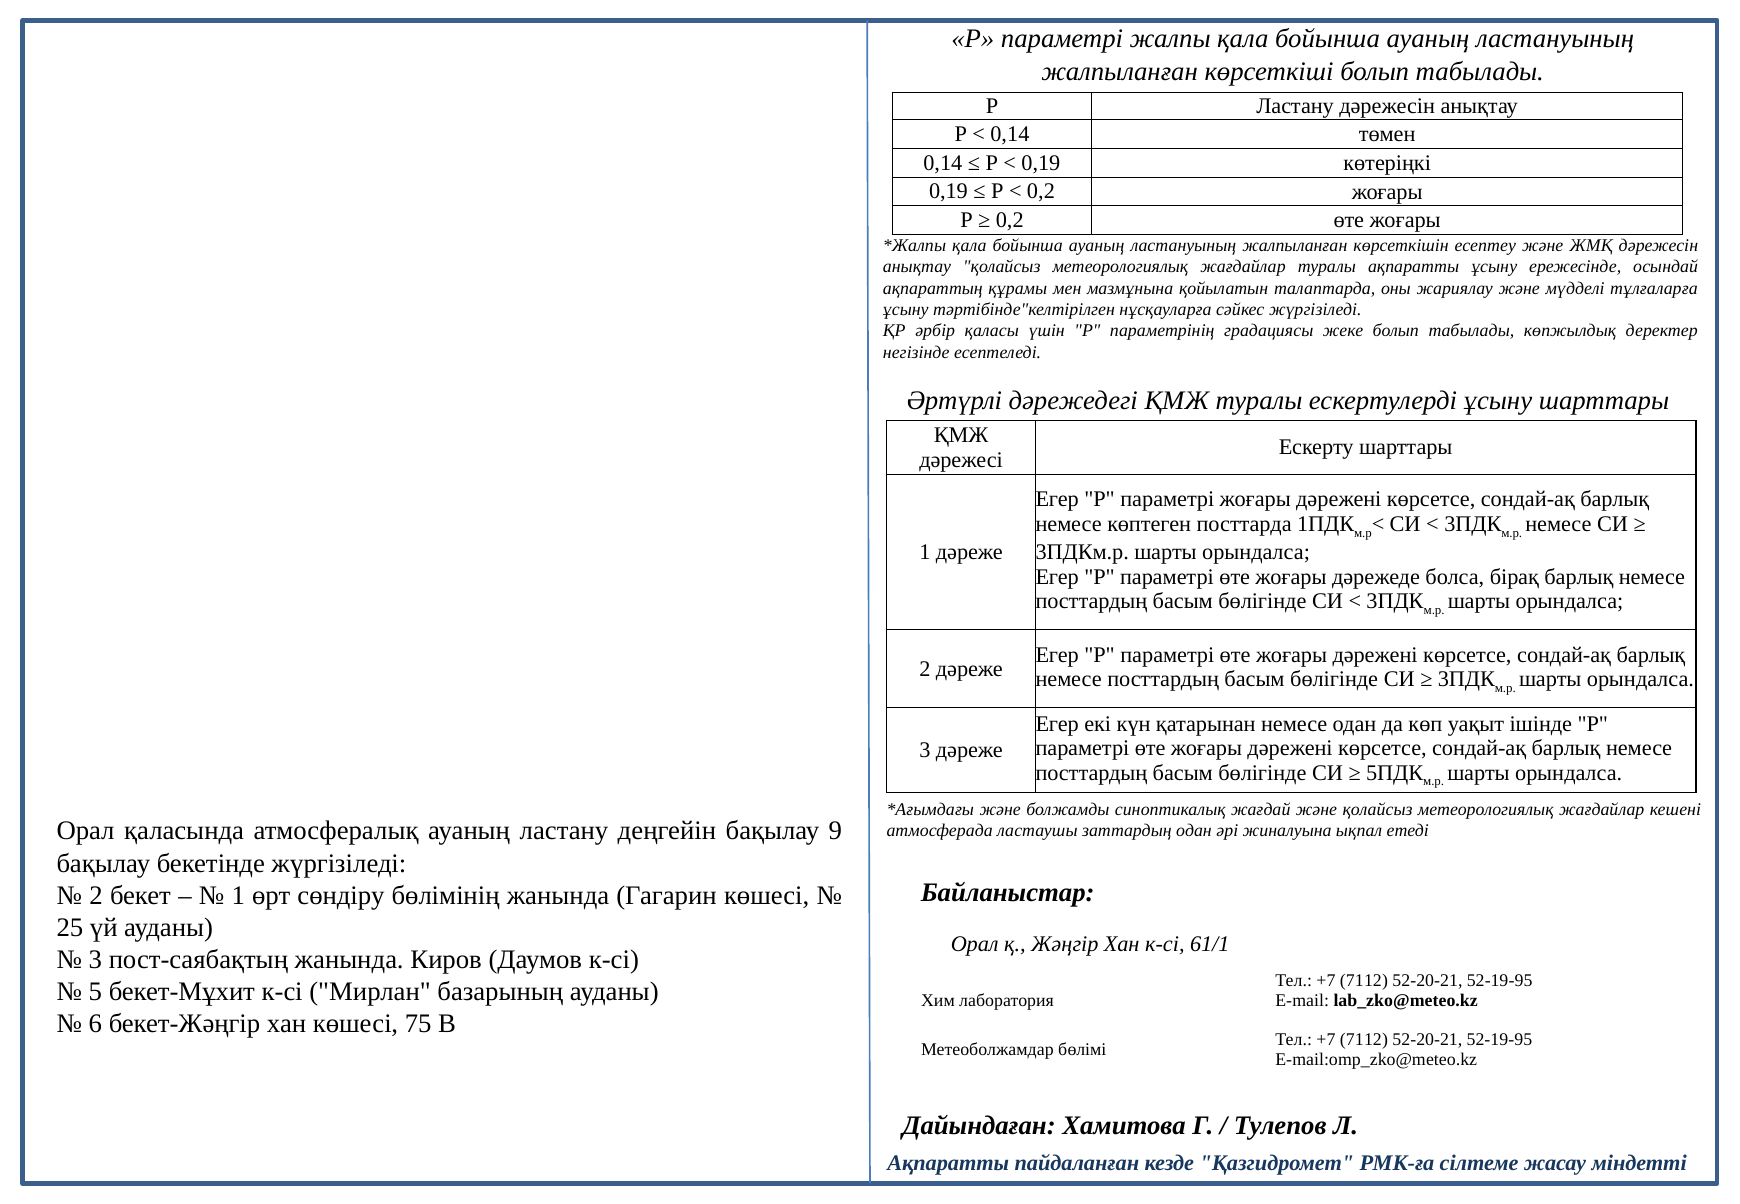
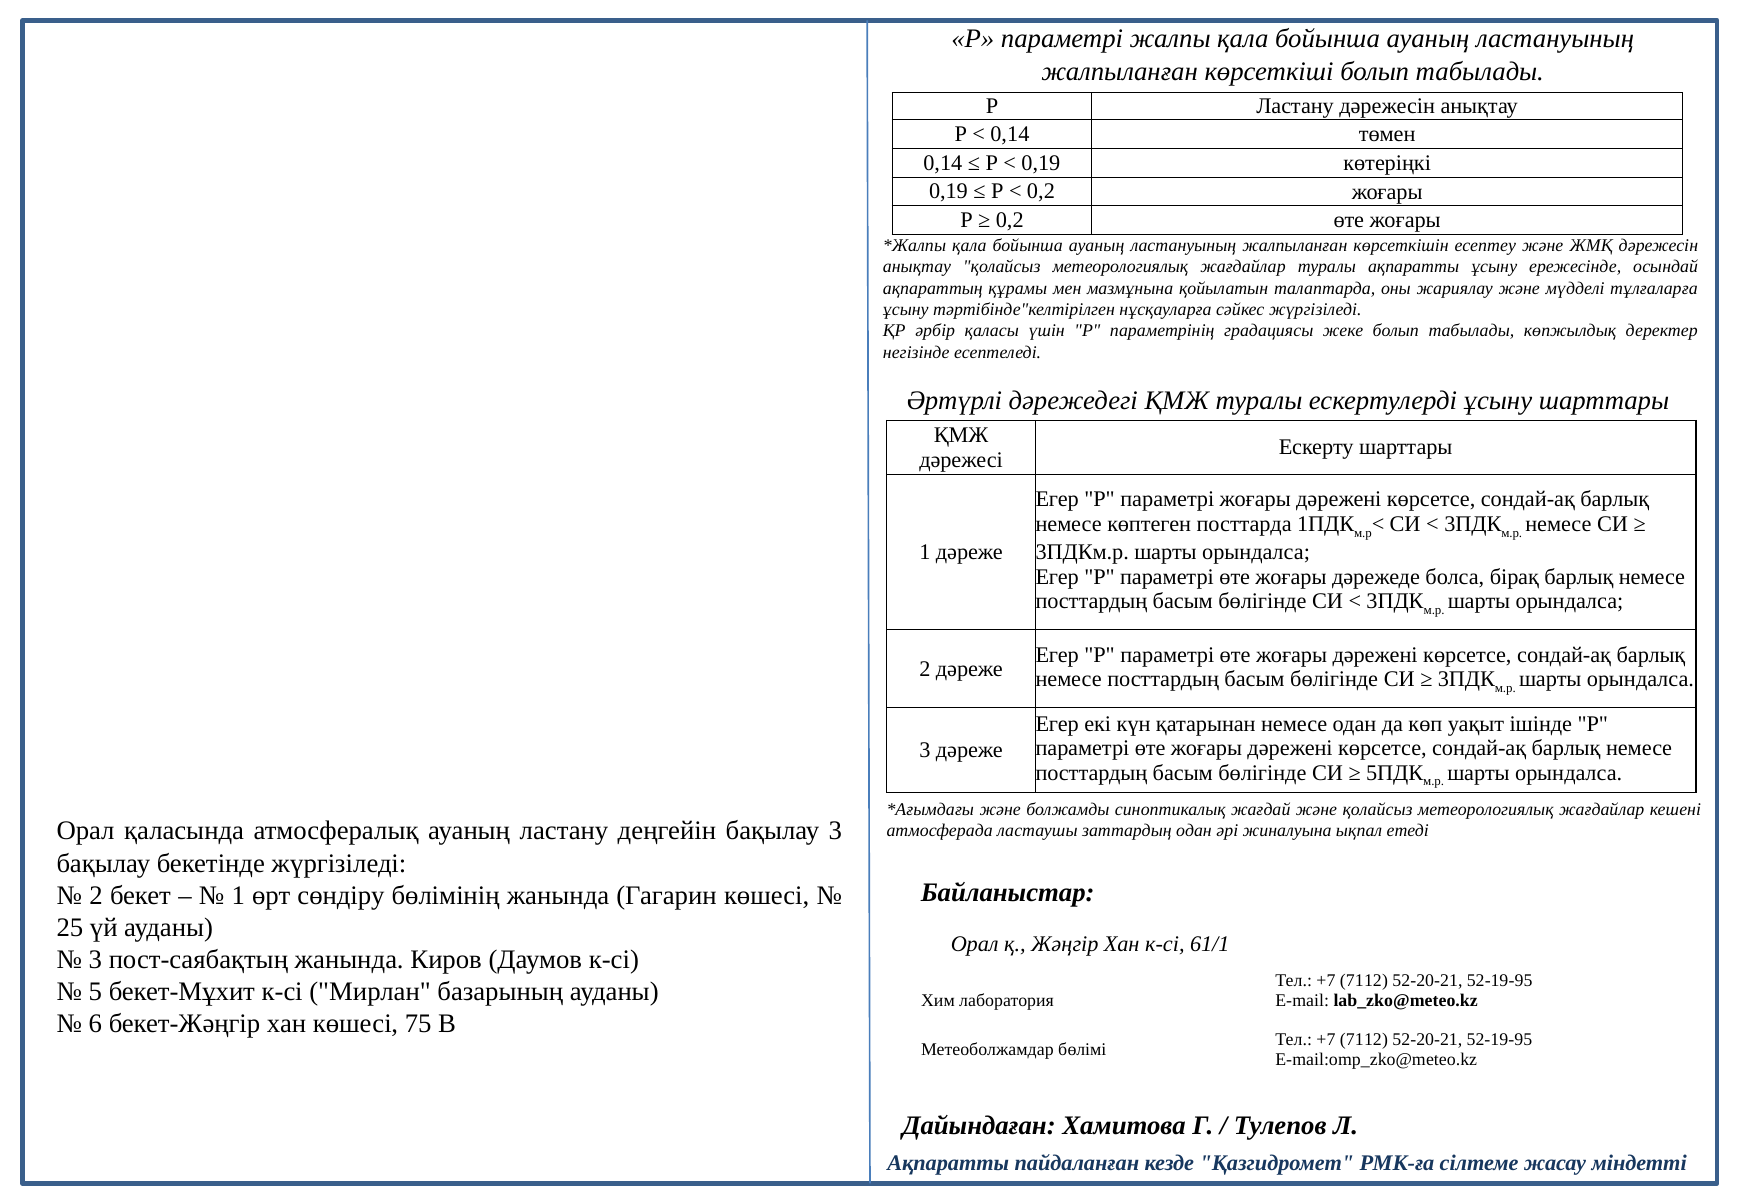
бақылау 9: 9 -> 3
